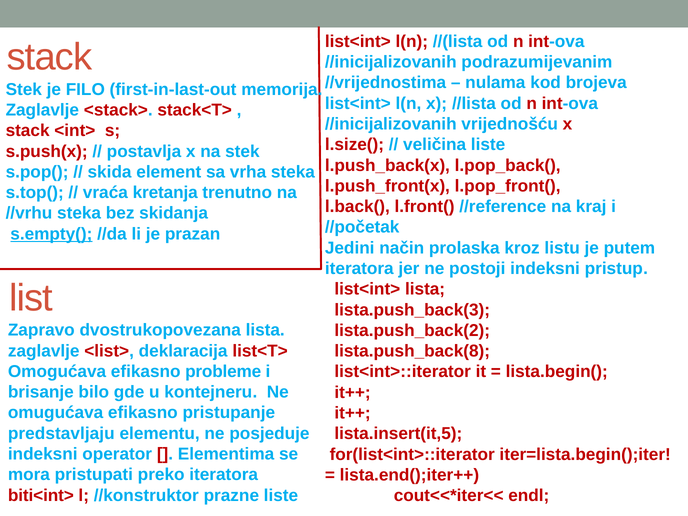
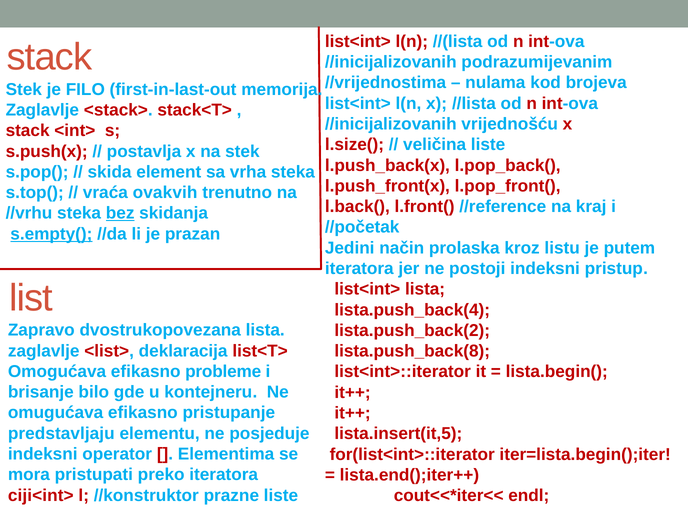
kretanja: kretanja -> ovakvih
bez underline: none -> present
lista.push_back(3: lista.push_back(3 -> lista.push_back(4
biti<int>: biti<int> -> ciji<int>
